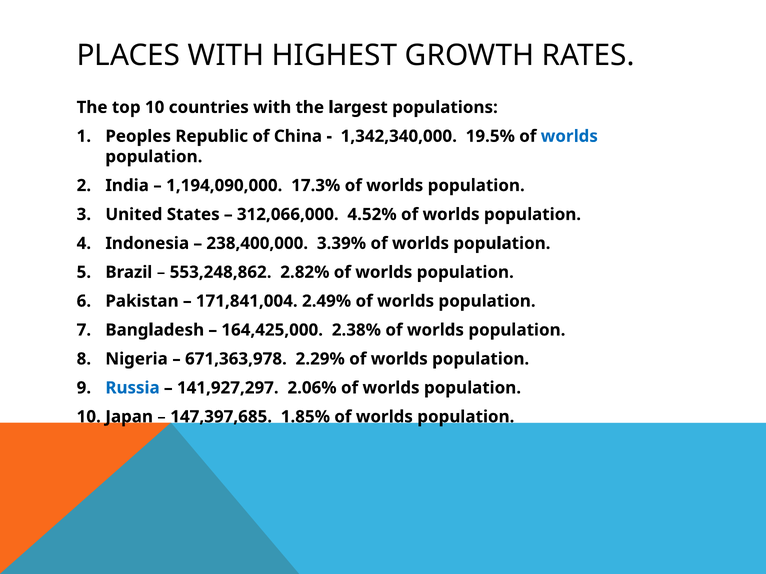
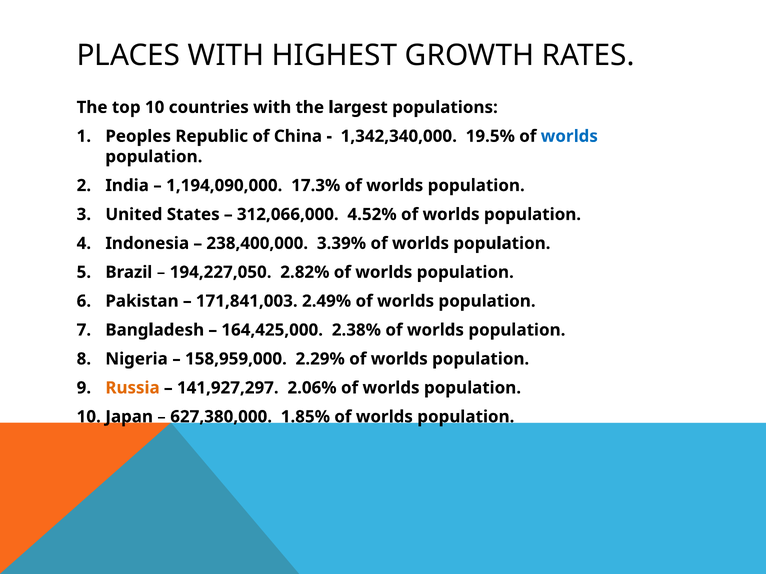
553,248,862: 553,248,862 -> 194,227,050
171,841,004: 171,841,004 -> 171,841,003
671,363,978: 671,363,978 -> 158,959,000
Russia colour: blue -> orange
147,397,685: 147,397,685 -> 627,380,000
